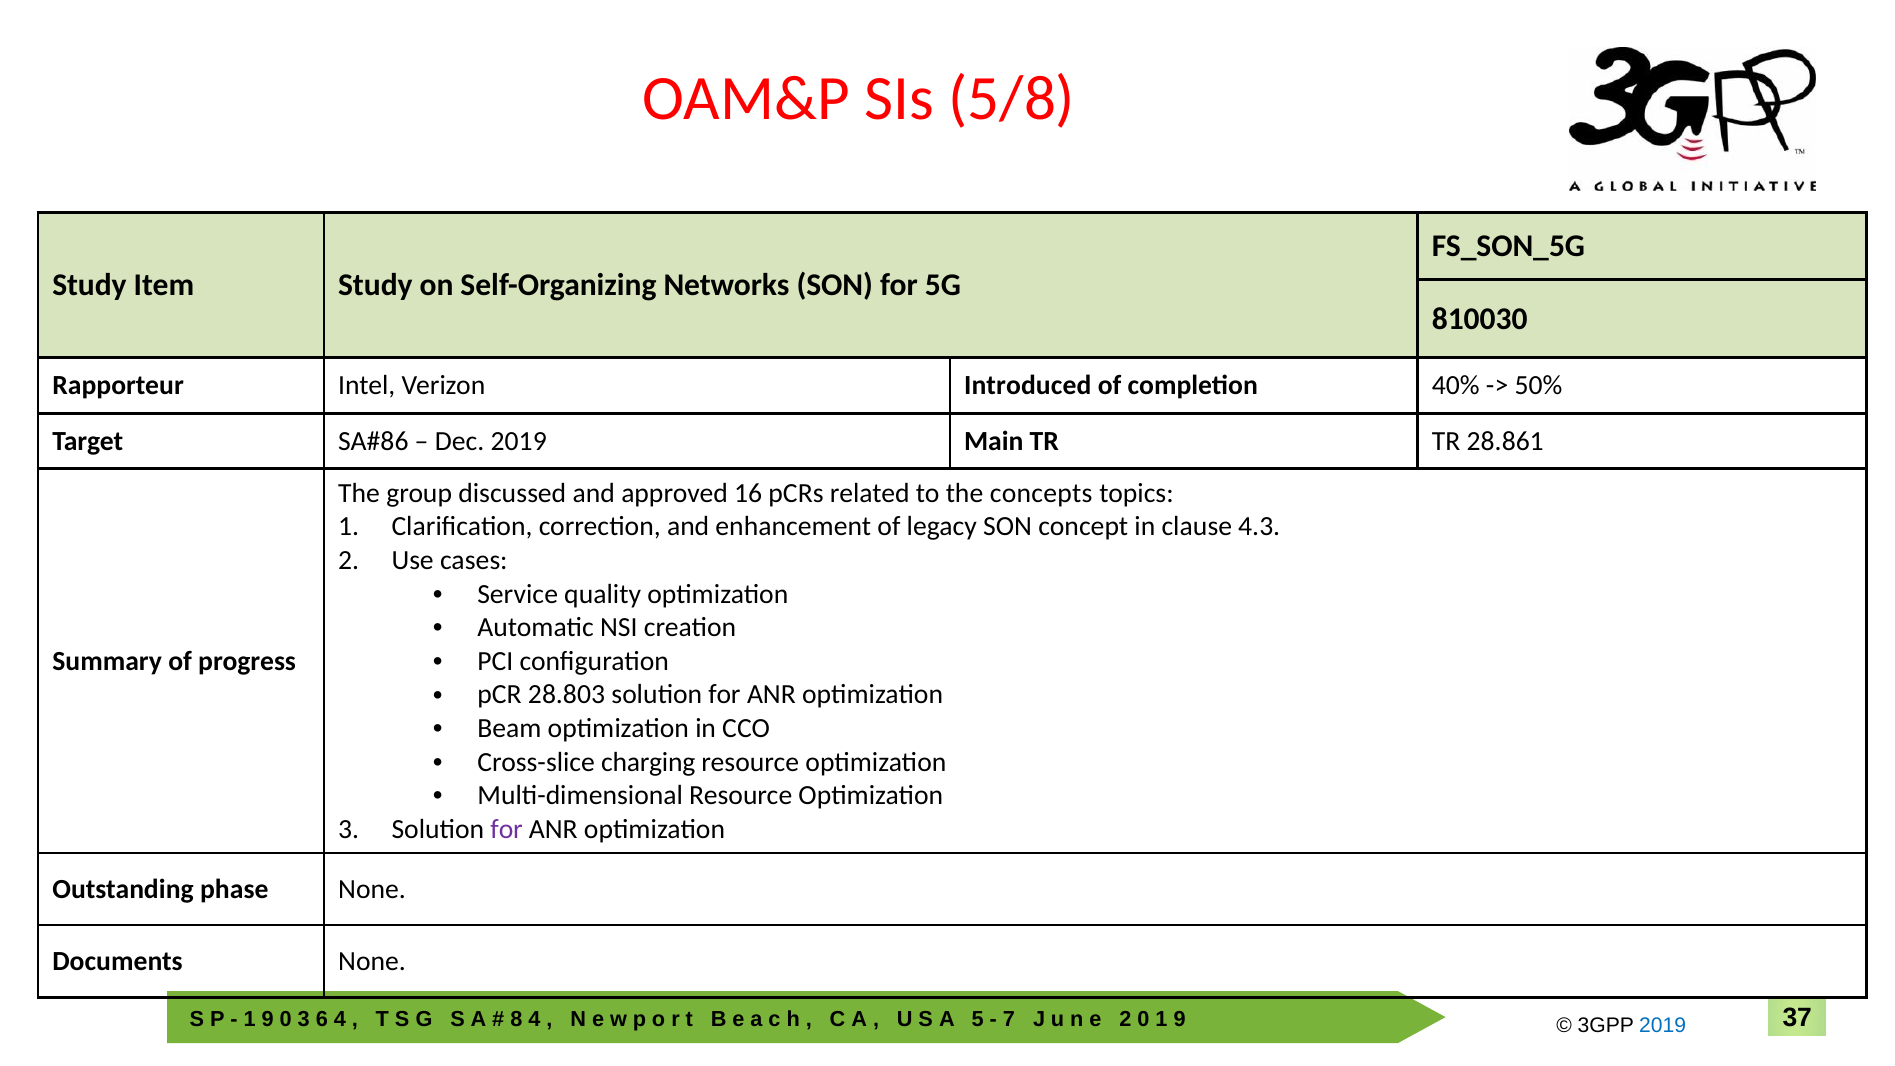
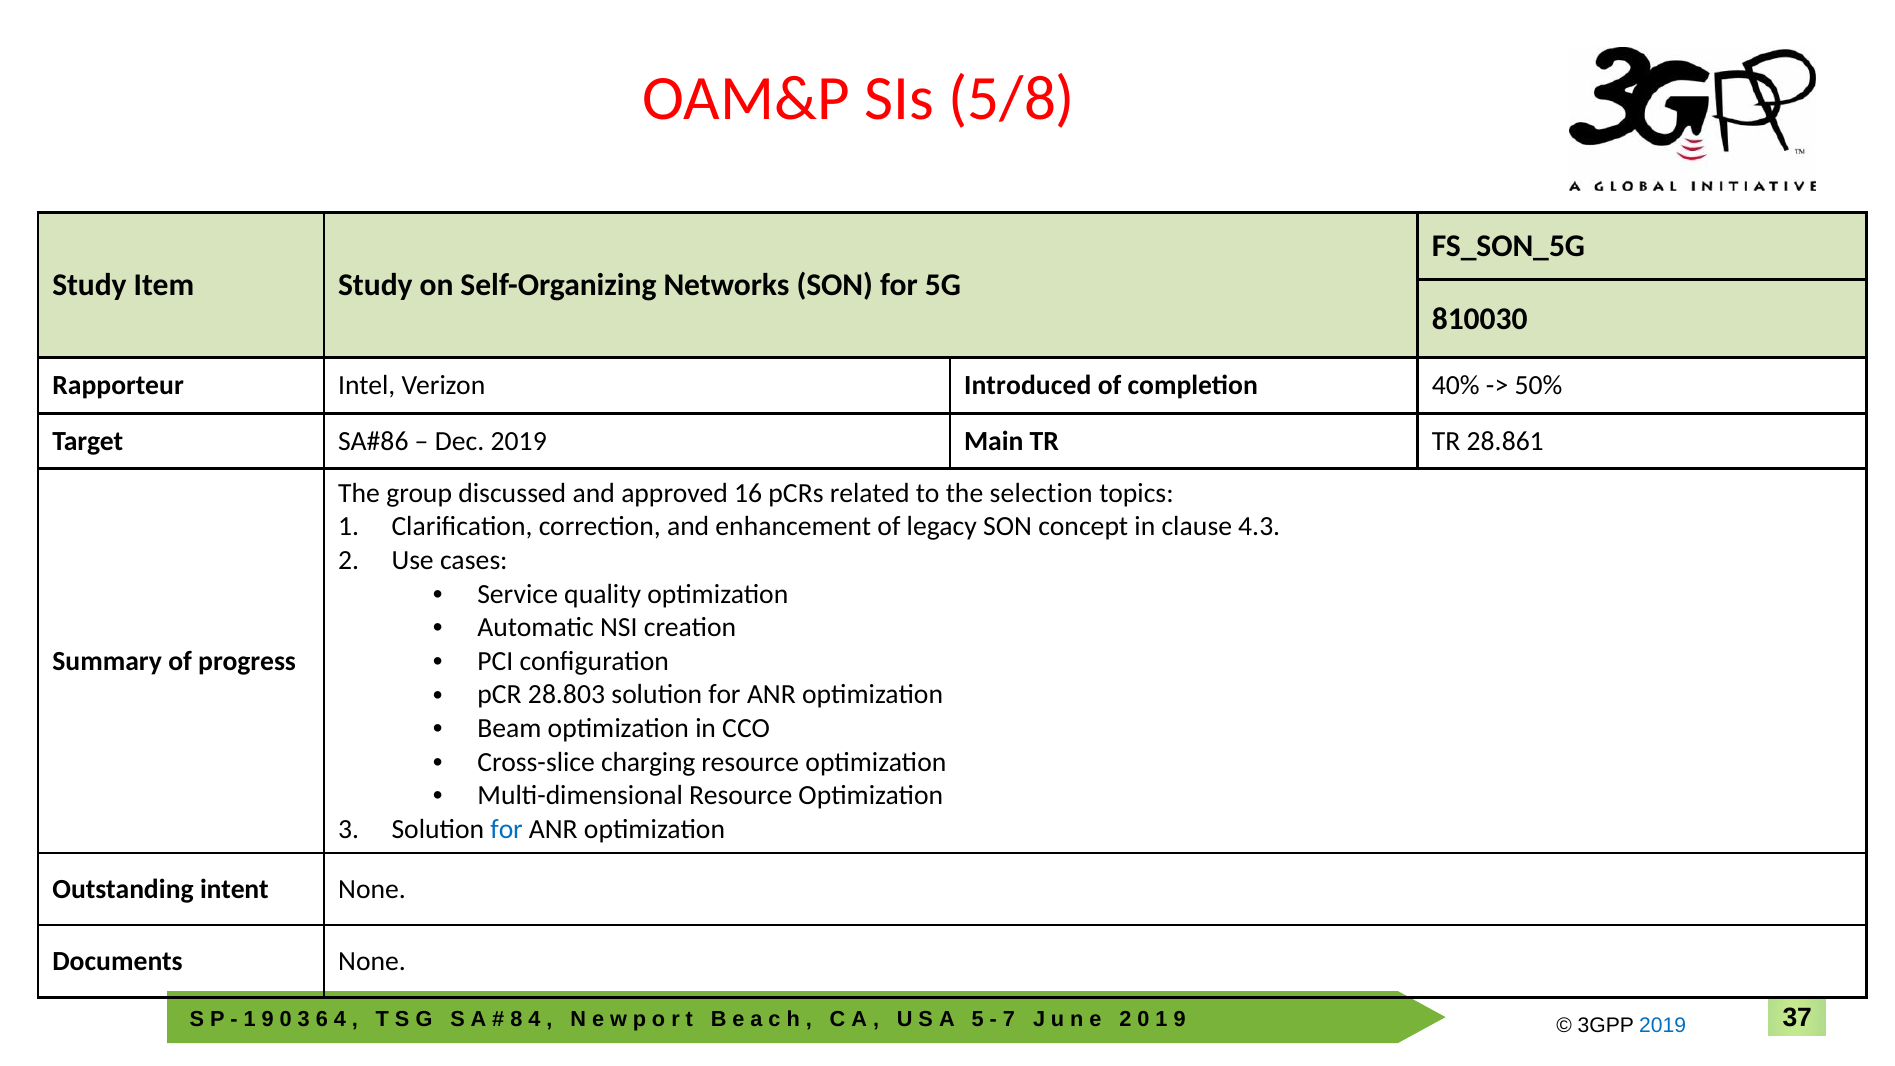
concepts: concepts -> selection
for at (507, 829) colour: purple -> blue
phase: phase -> intent
